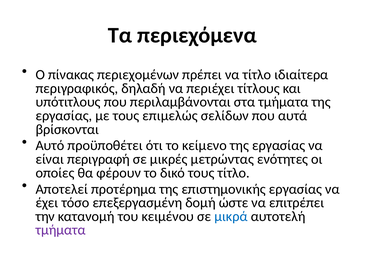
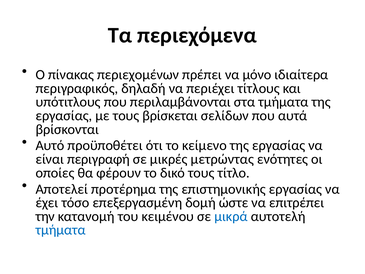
να τίτλο: τίτλο -> μόνο
επιμελώς: επιμελώς -> βρίσκεται
τμήματα at (61, 230) colour: purple -> blue
